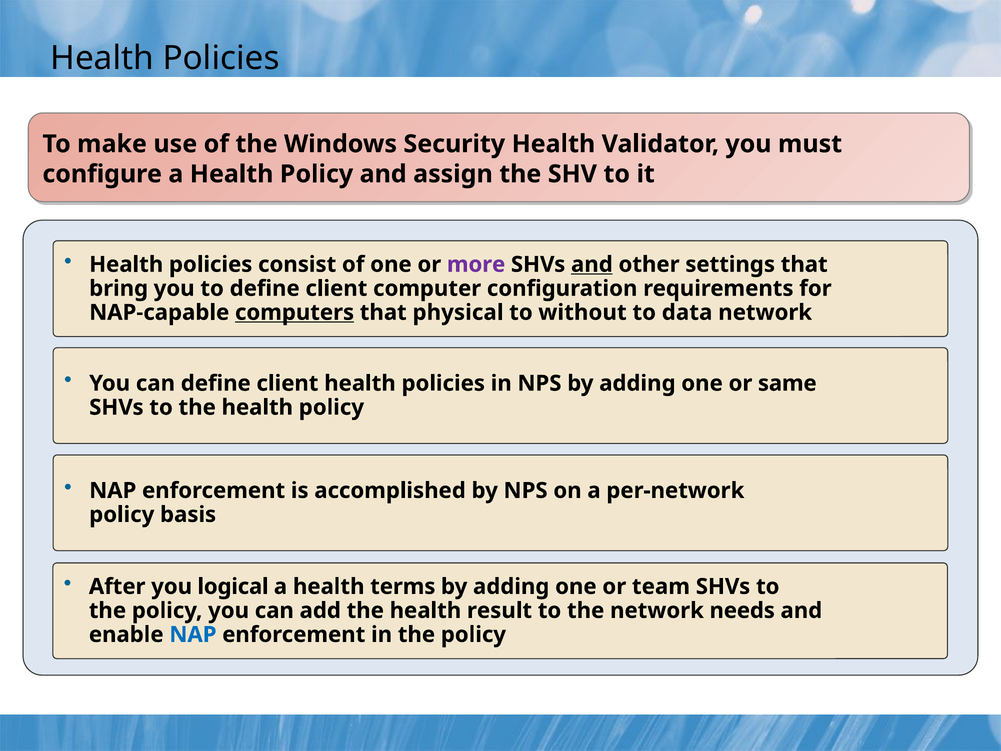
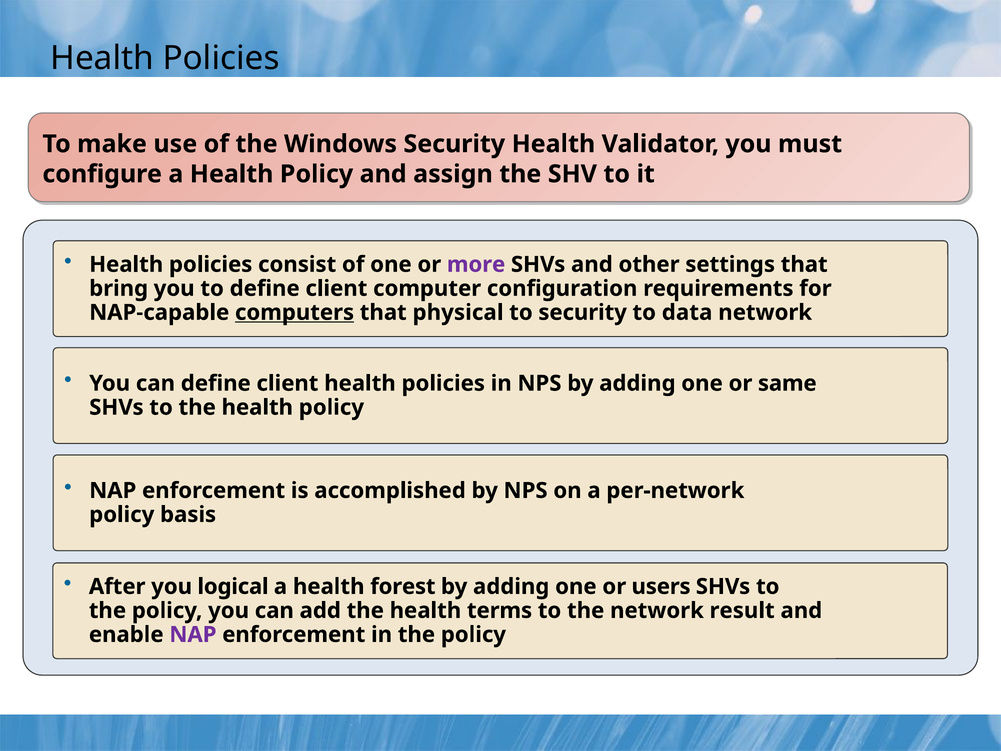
and at (592, 264) underline: present -> none
to without: without -> security
terms: terms -> forest
team: team -> users
result: result -> terms
needs: needs -> result
NAP at (193, 634) colour: blue -> purple
